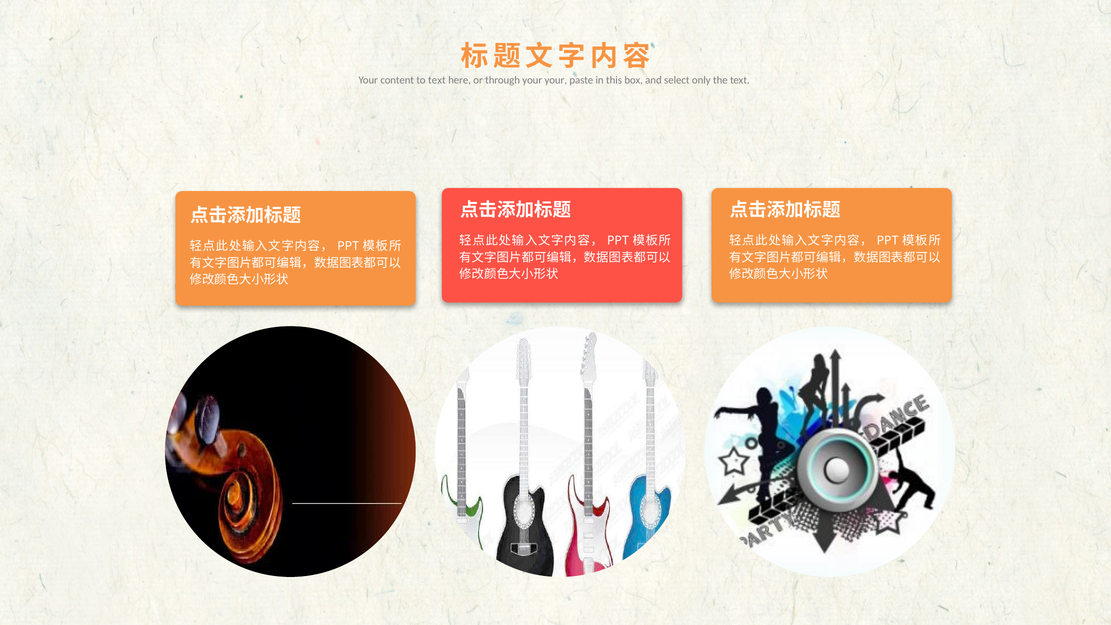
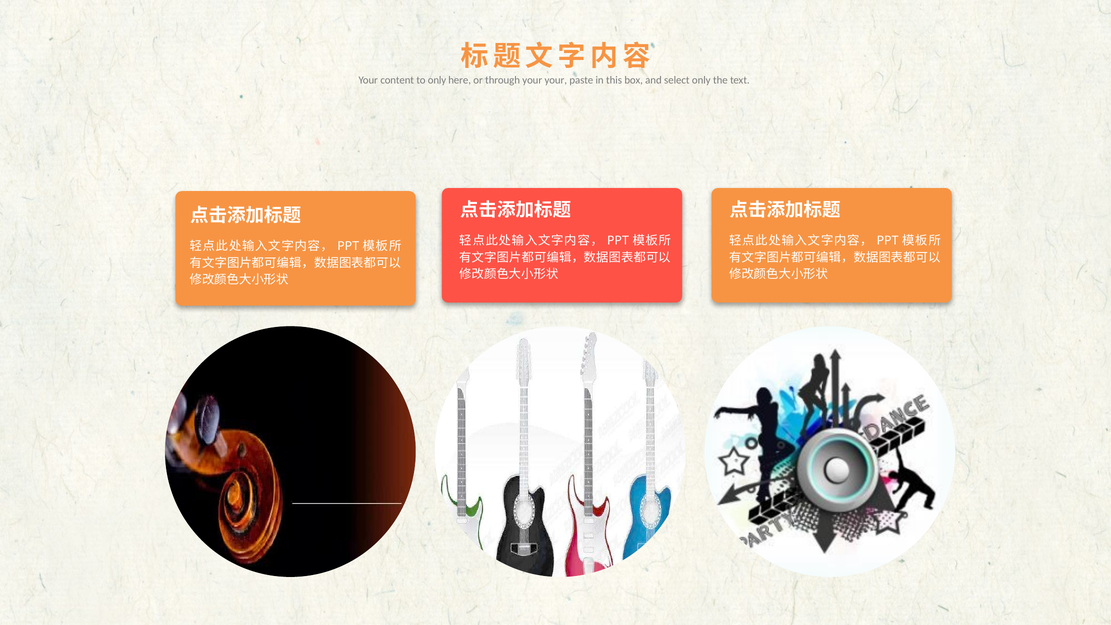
to text: text -> only
